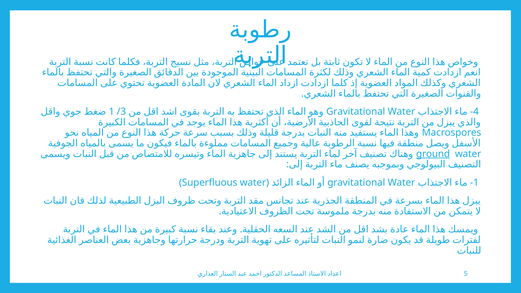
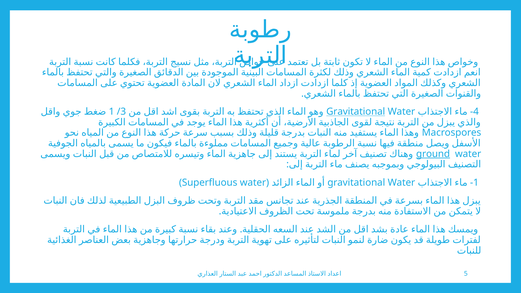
Gravitational at (356, 112) underline: none -> present
